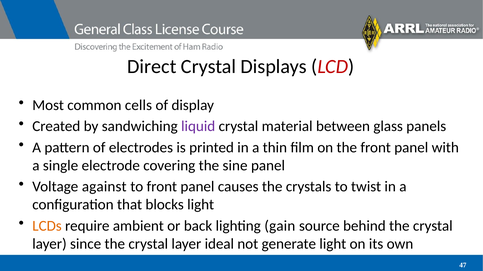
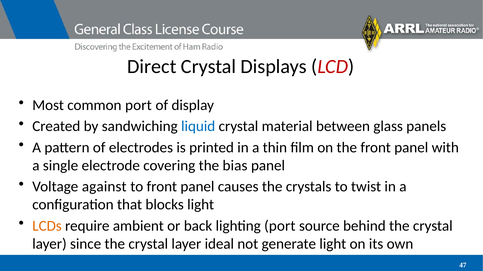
common cells: cells -> port
liquid colour: purple -> blue
sine: sine -> bias
lighting gain: gain -> port
